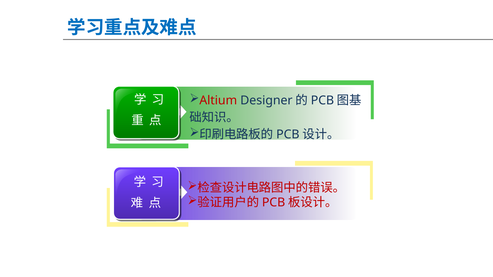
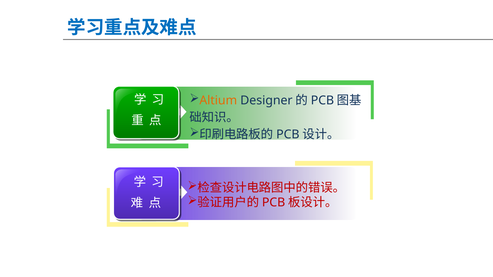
Altium colour: red -> orange
